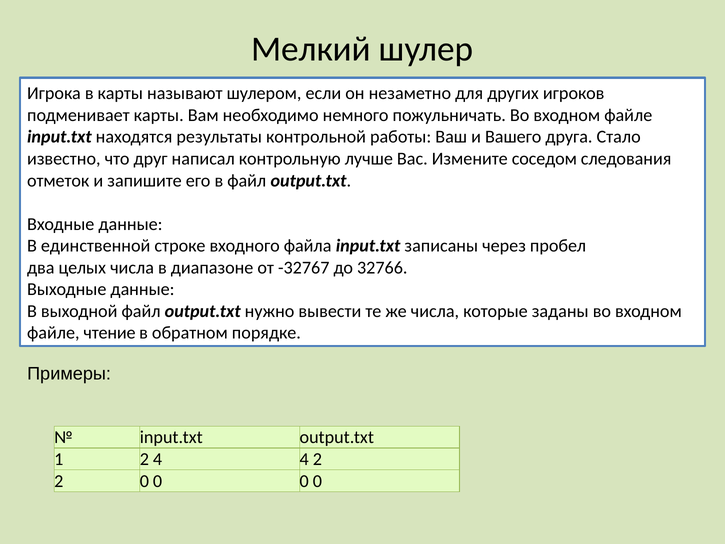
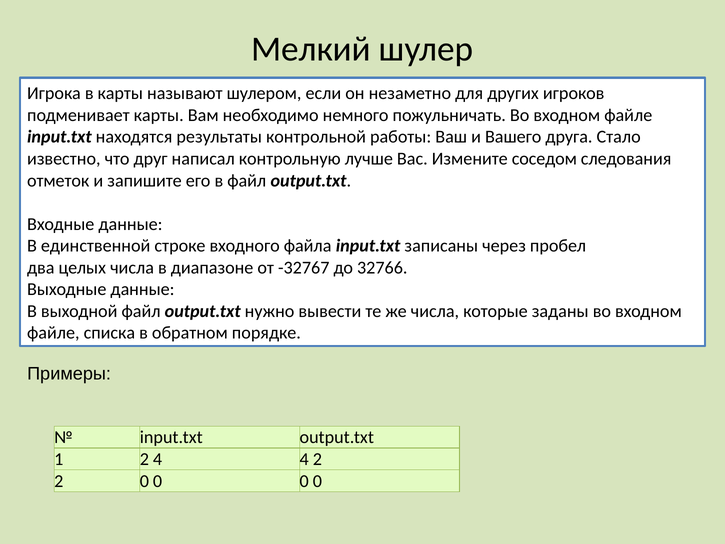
чтение: чтение -> списка
